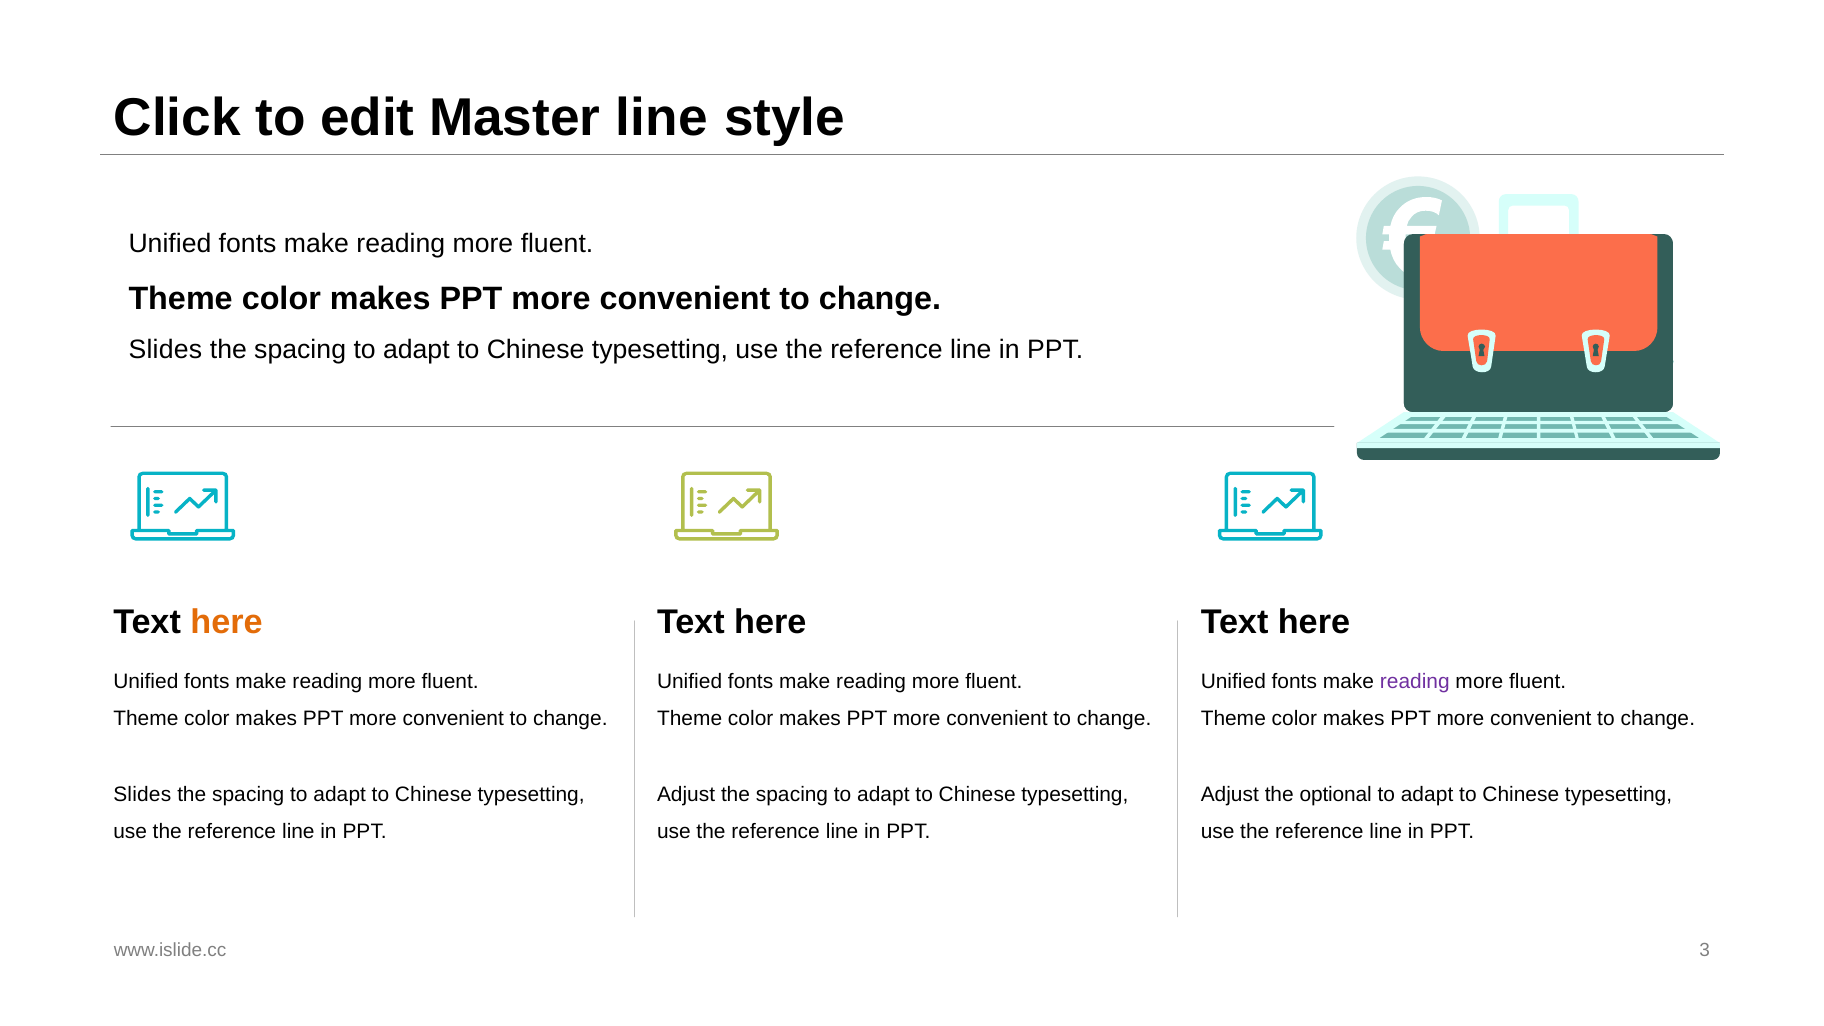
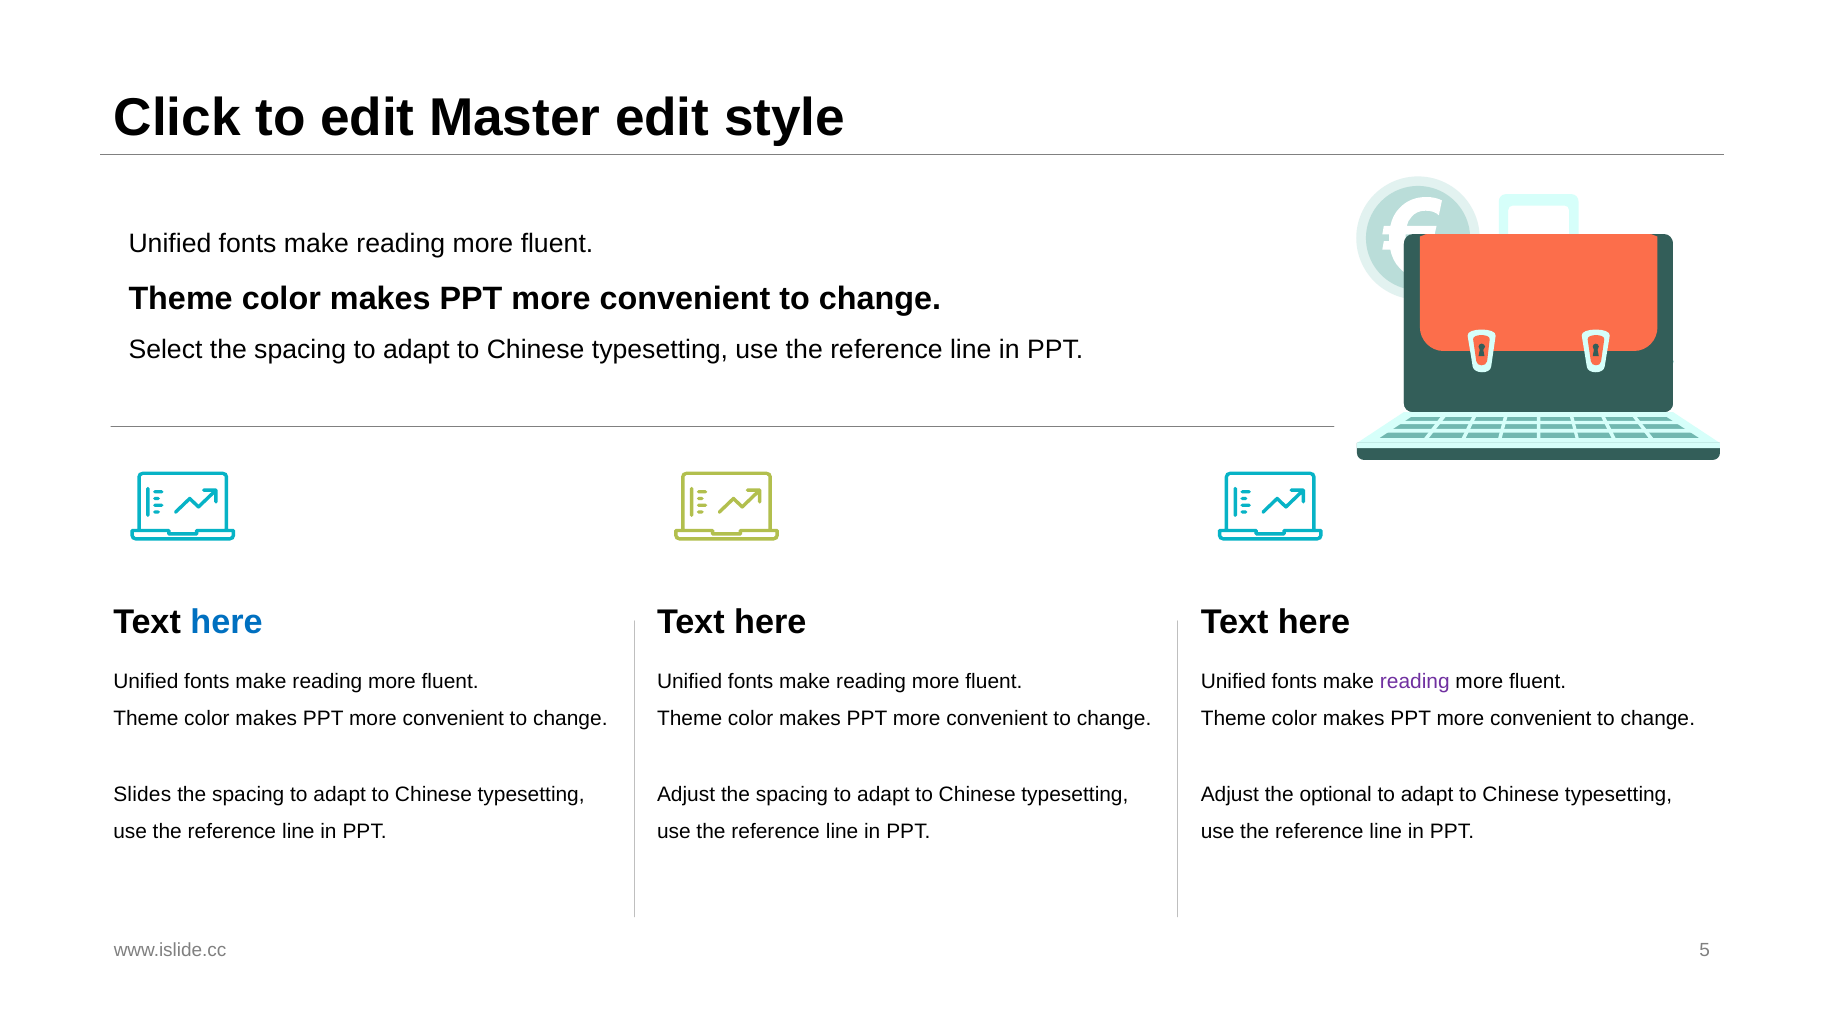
Master line: line -> edit
Slides at (165, 350): Slides -> Select
here at (227, 623) colour: orange -> blue
3: 3 -> 5
